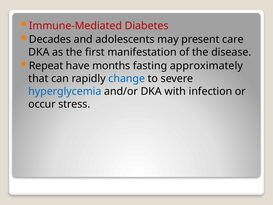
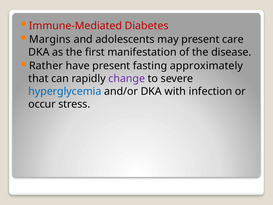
Decades: Decades -> Margins
Repeat: Repeat -> Rather
have months: months -> present
change colour: blue -> purple
